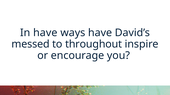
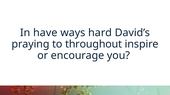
ways have: have -> hard
messed: messed -> praying
